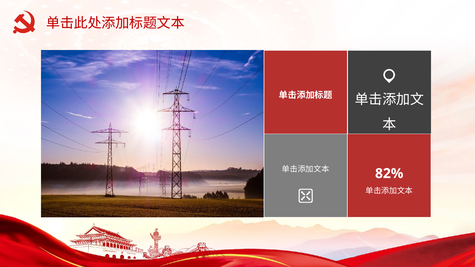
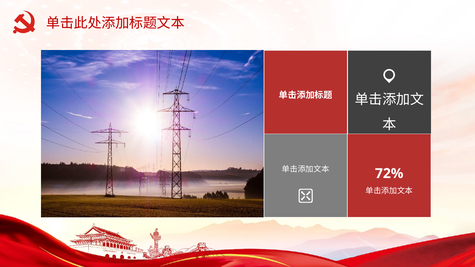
82%: 82% -> 72%
